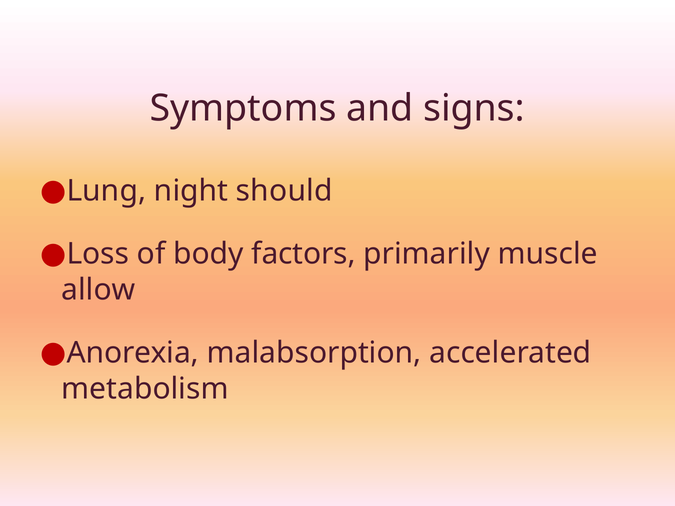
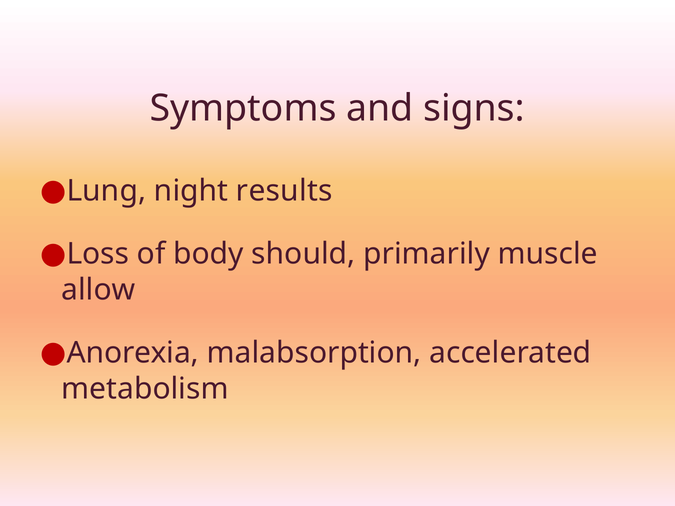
should: should -> results
factors: factors -> should
